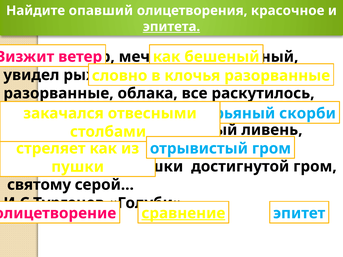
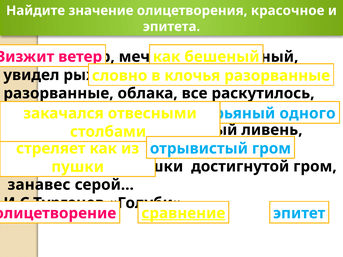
опавший: опавший -> значение
эпитета underline: present -> none
скорби: скорби -> одного
святому: святому -> занавес
